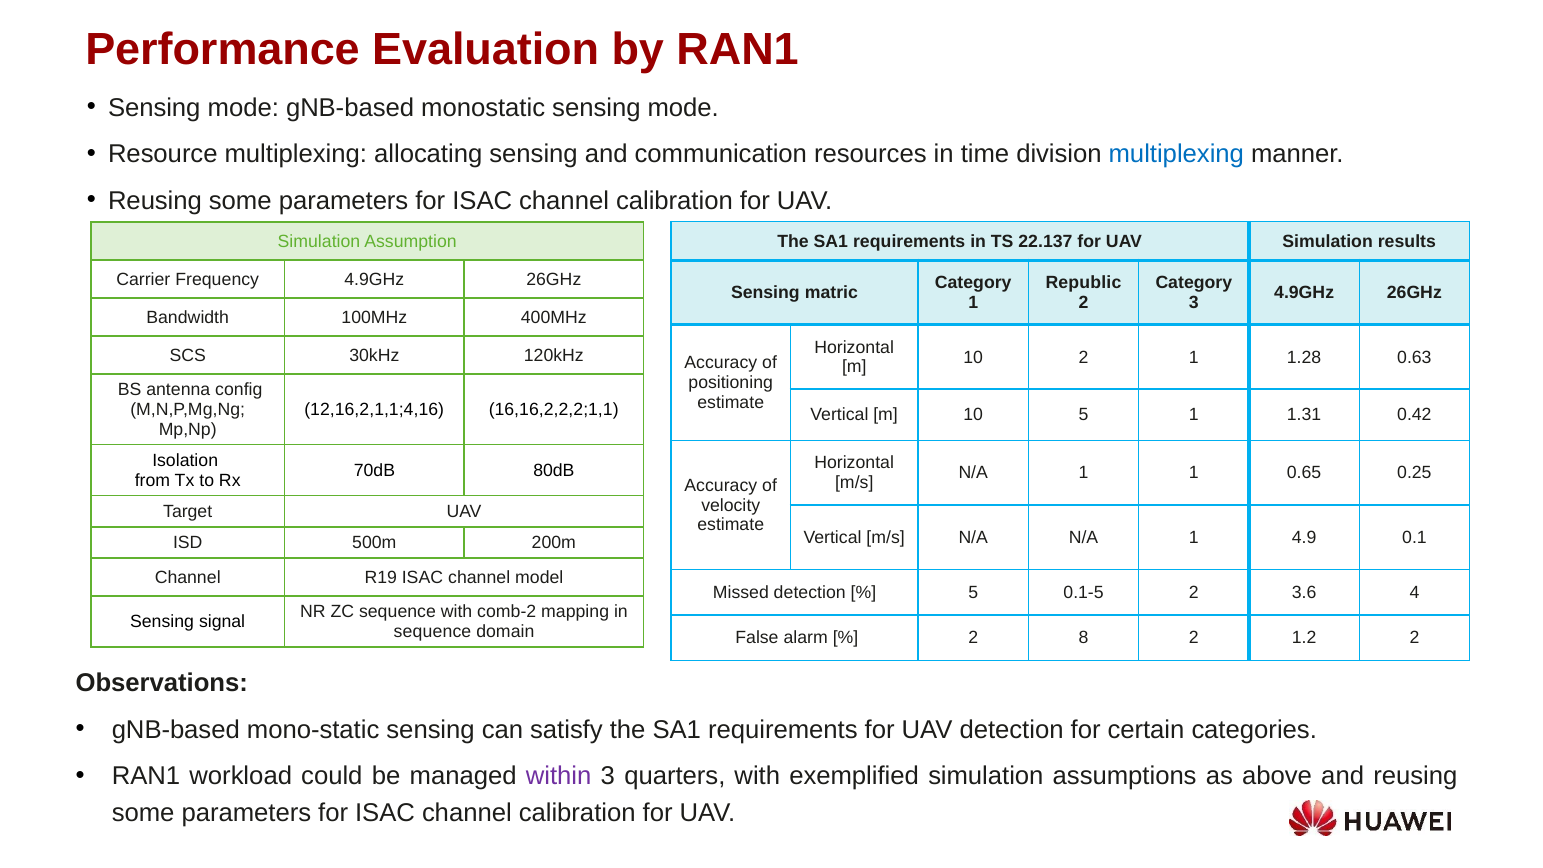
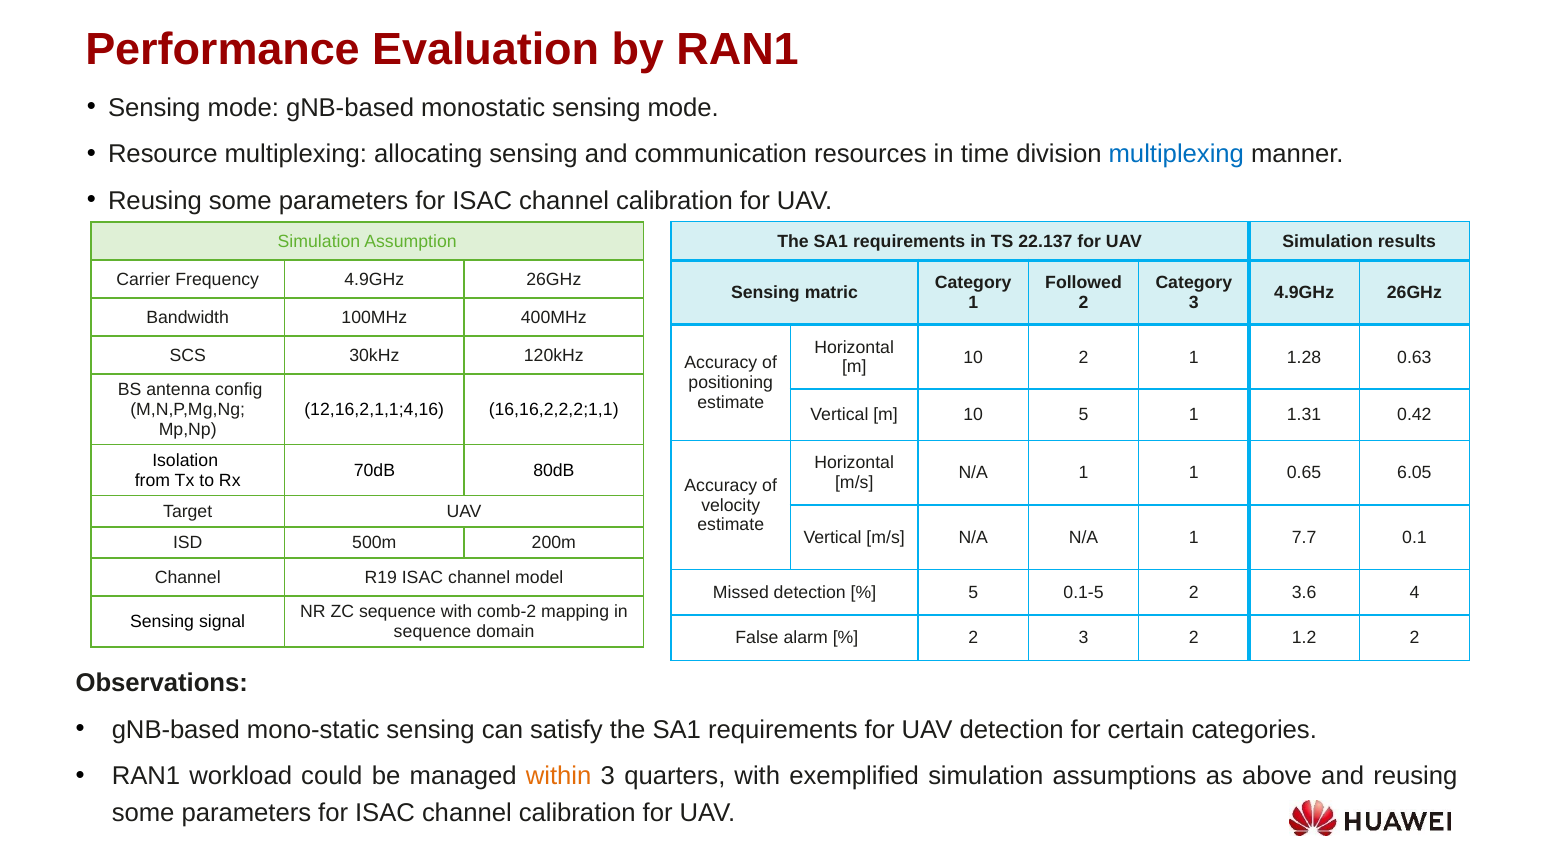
Republic: Republic -> Followed
0.25: 0.25 -> 6.05
4.9: 4.9 -> 7.7
2 8: 8 -> 3
within colour: purple -> orange
